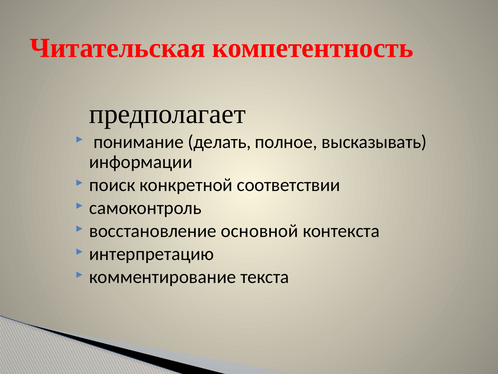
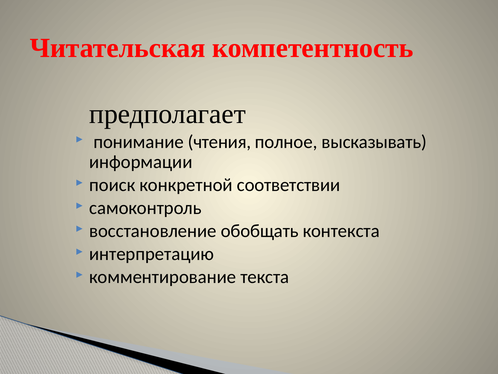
делать: делать -> чтения
основной: основной -> обобщать
